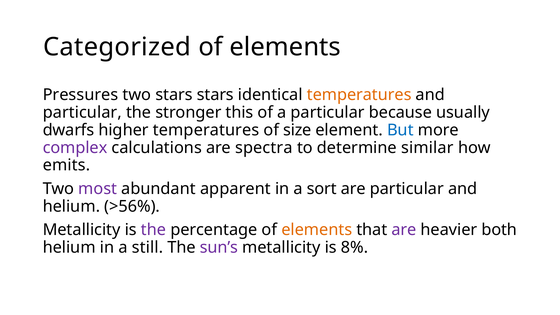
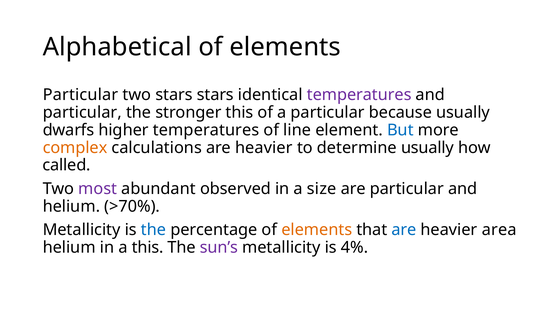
Categorized: Categorized -> Alphabetical
Pressures at (81, 95): Pressures -> Particular
temperatures at (359, 95) colour: orange -> purple
size: size -> line
complex colour: purple -> orange
calculations are spectra: spectra -> heavier
determine similar: similar -> usually
emits: emits -> called
apparent: apparent -> observed
sort: sort -> size
>56%: >56% -> >70%
the at (154, 230) colour: purple -> blue
are at (404, 230) colour: purple -> blue
both: both -> area
a still: still -> this
8%: 8% -> 4%
